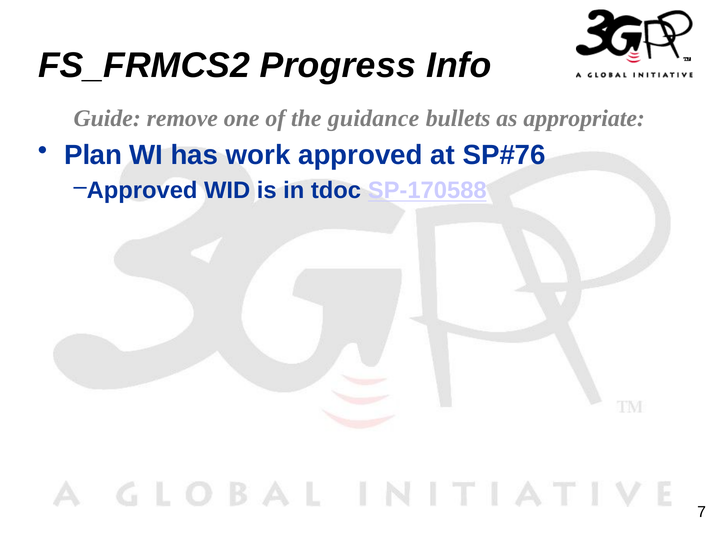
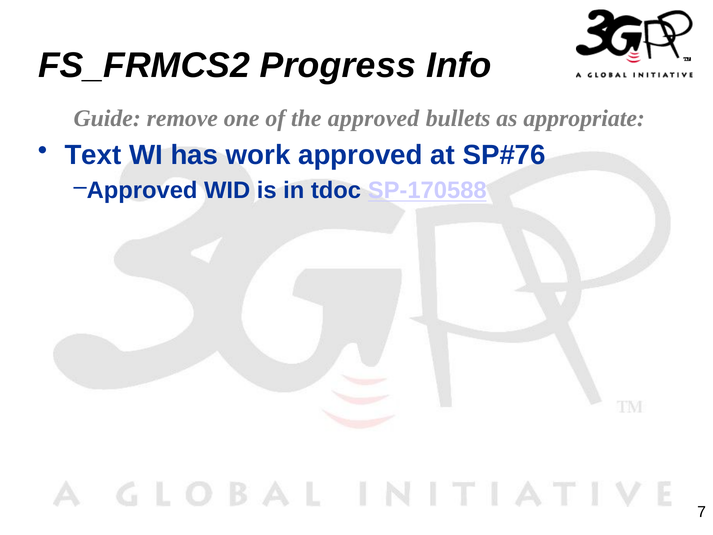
the guidance: guidance -> approved
Plan: Plan -> Text
